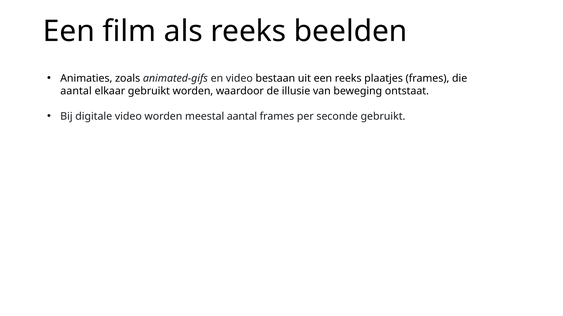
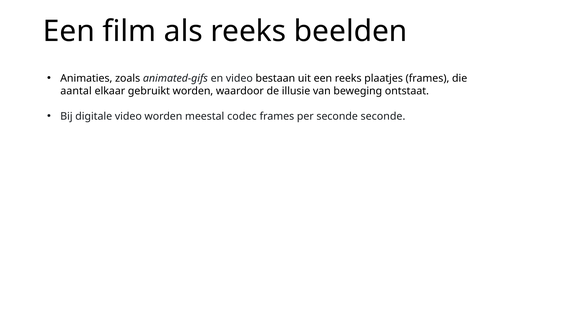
meestal aantal: aantal -> codec
seconde gebruikt: gebruikt -> seconde
